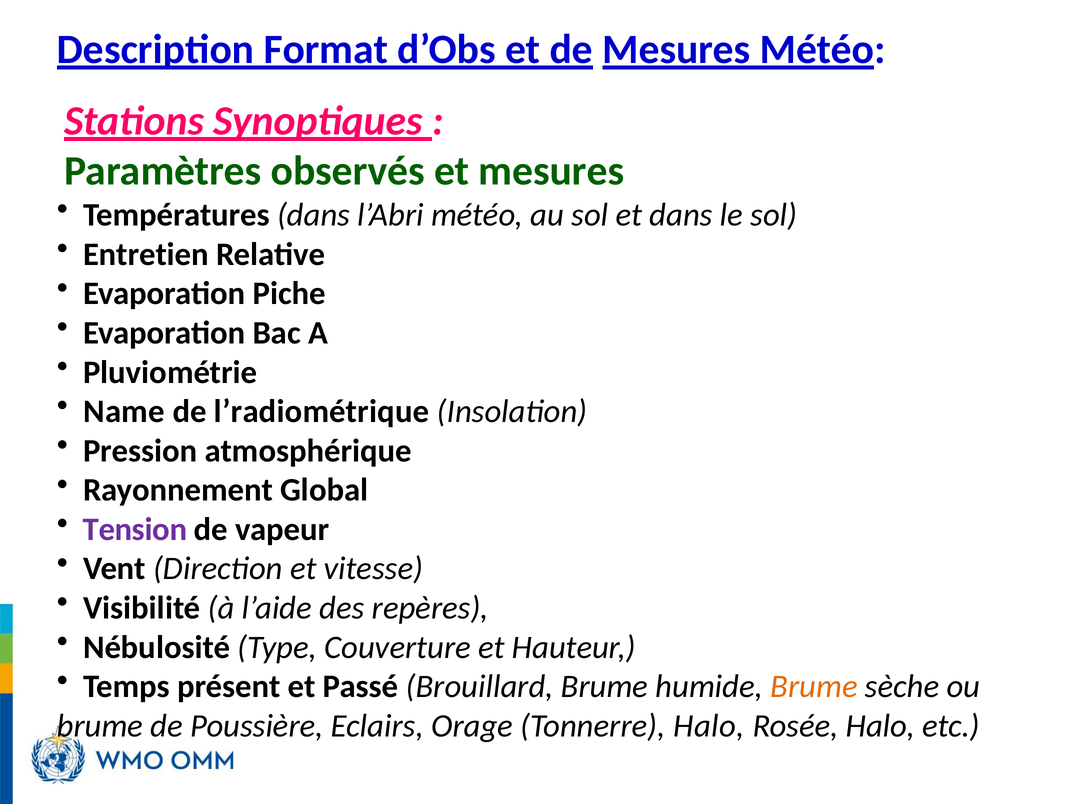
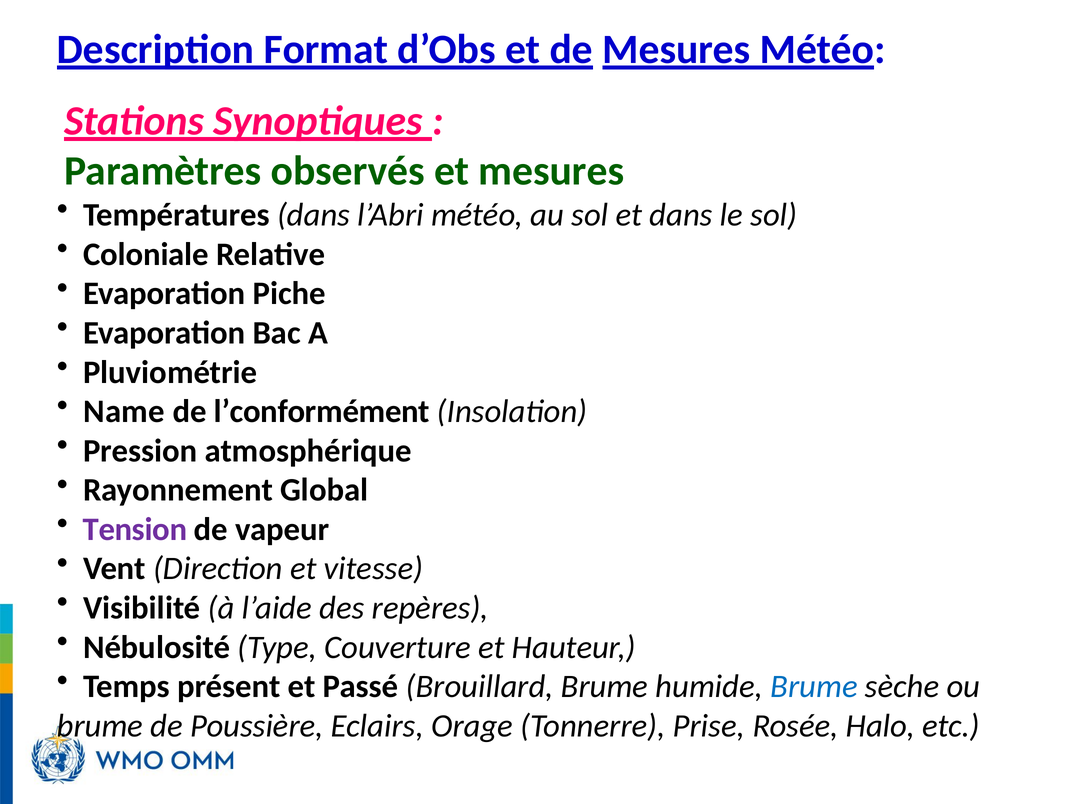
Entretien: Entretien -> Coloniale
l’radiométrique: l’radiométrique -> l’conformément
Brume at (814, 687) colour: orange -> blue
Tonnerre Halo: Halo -> Prise
